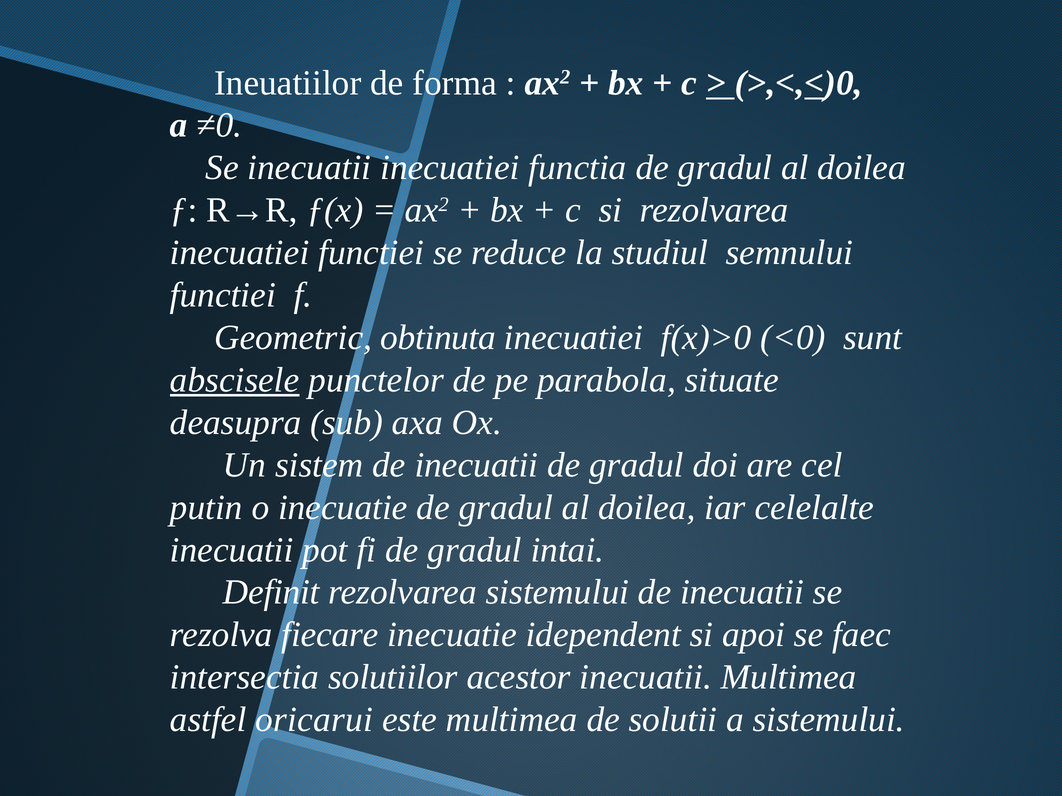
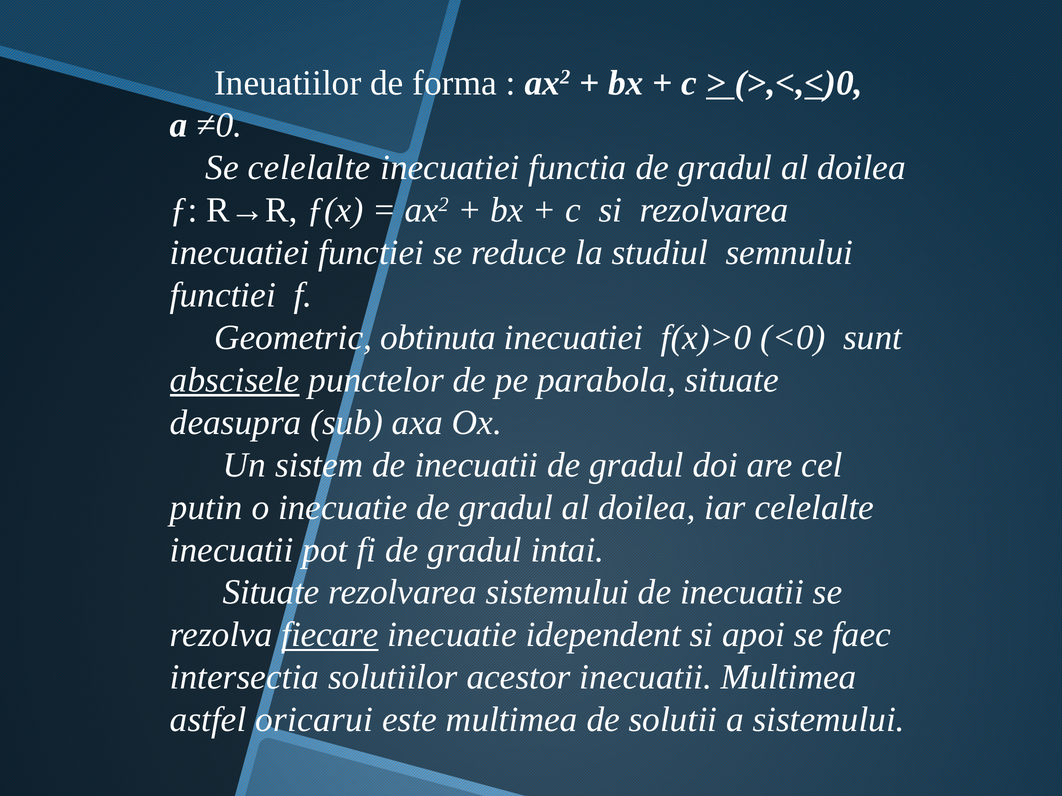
Se inecuatii: inecuatii -> celelalte
Definit at (271, 593): Definit -> Situate
fiecare underline: none -> present
